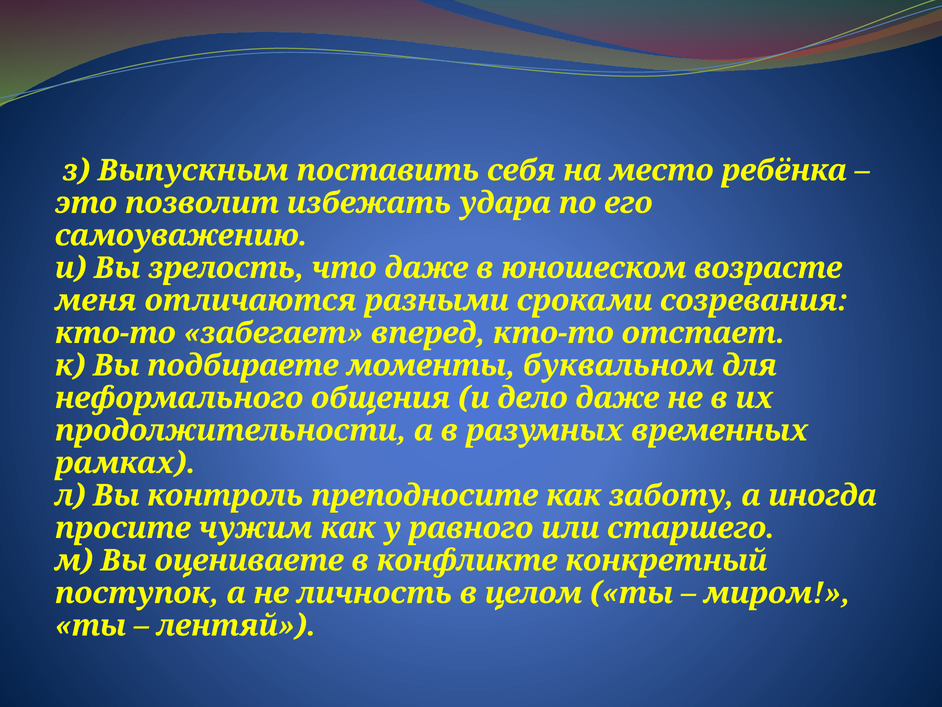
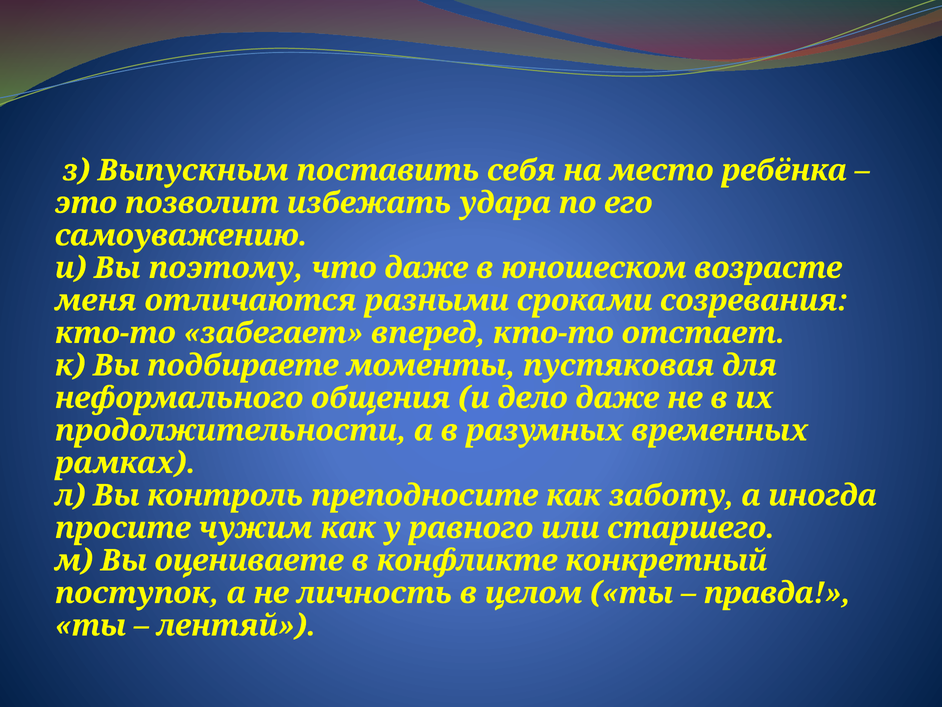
зрелость: зрелость -> поэтому
буквальном: буквальном -> пустяковая
миром: миром -> правда
